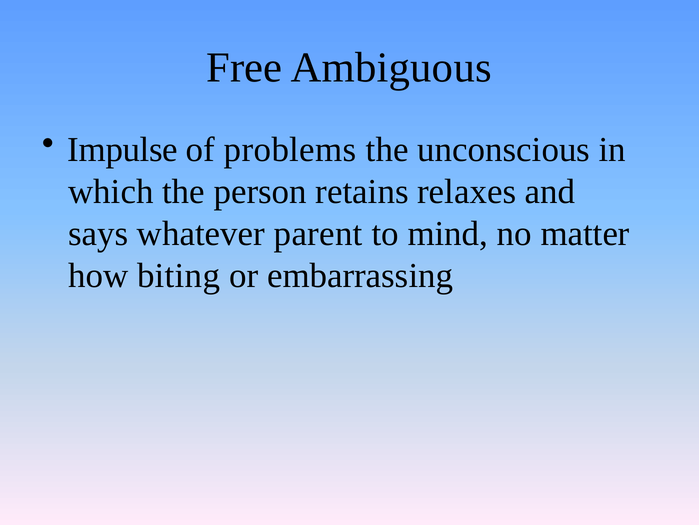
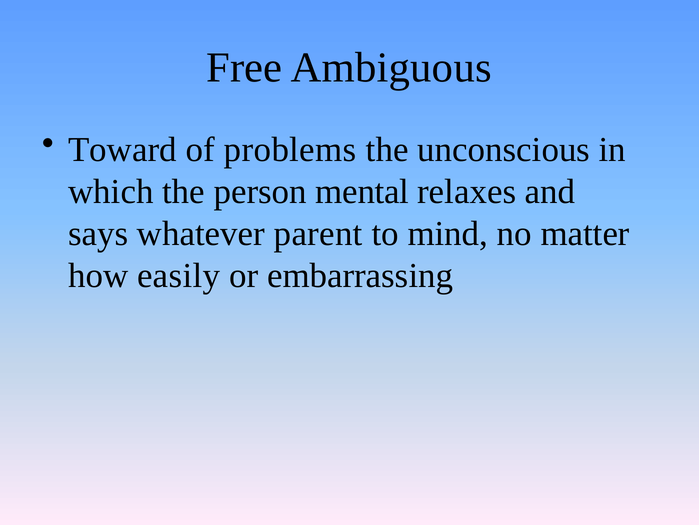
Impulse: Impulse -> Toward
retains: retains -> mental
biting: biting -> easily
